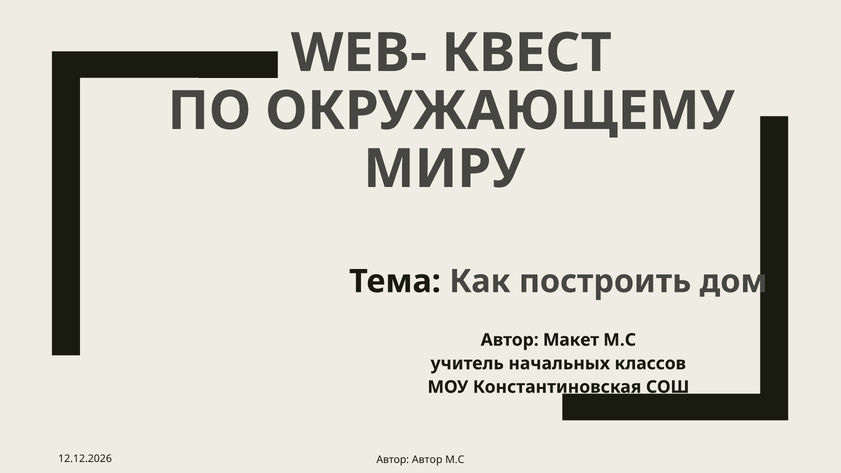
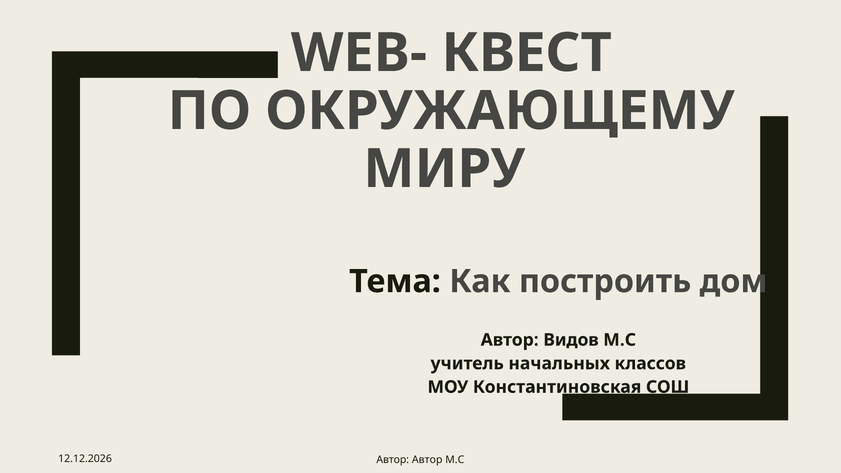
Макет: Макет -> Видов
